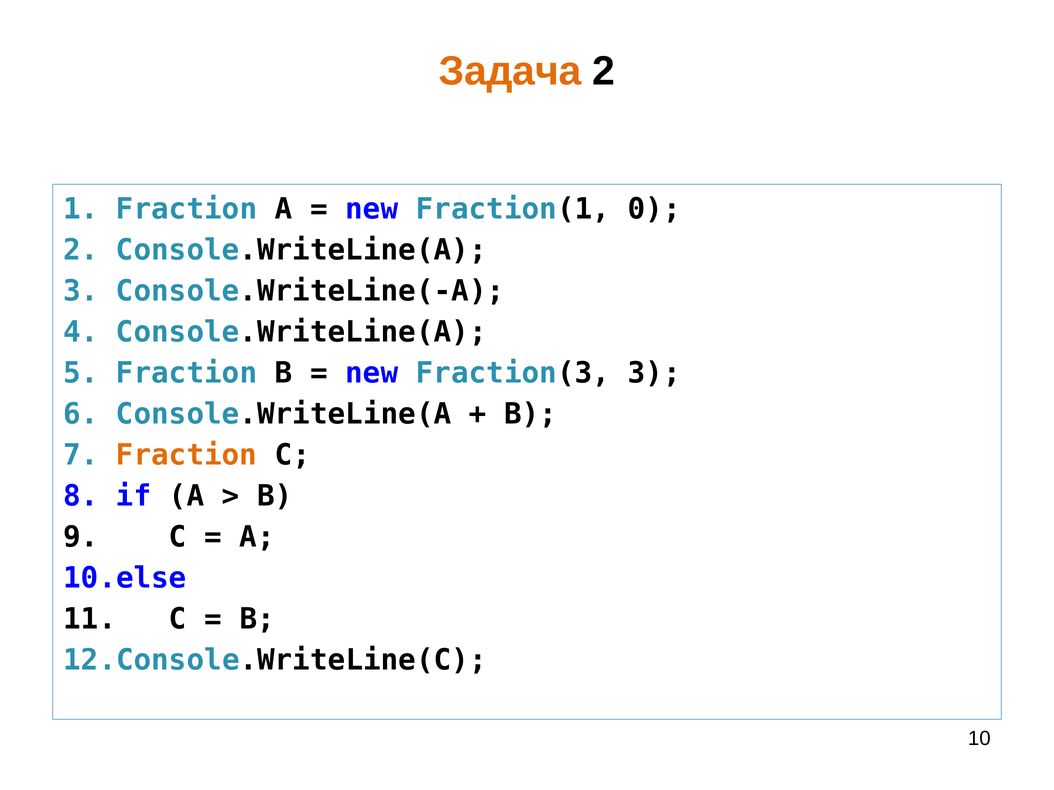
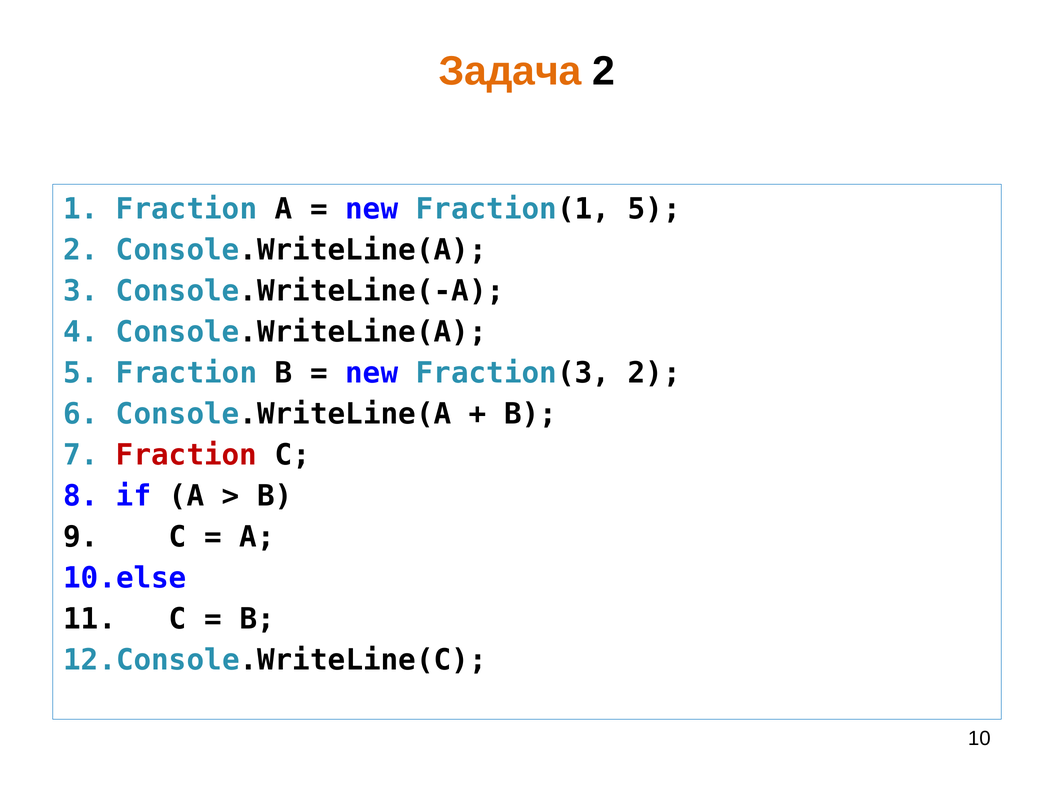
Fraction(1 0: 0 -> 5
Fraction(3 3: 3 -> 2
Fraction at (187, 455) colour: orange -> red
